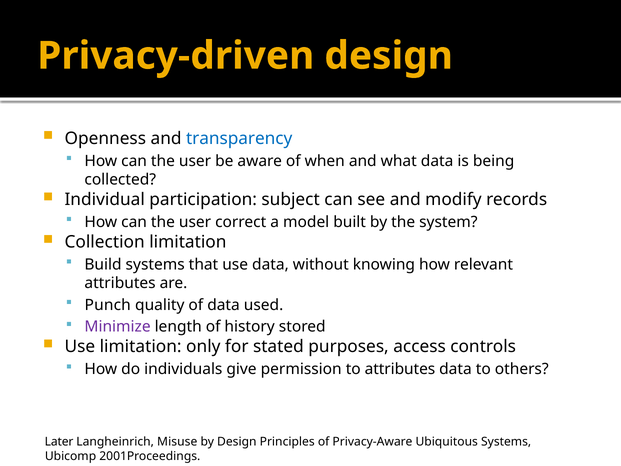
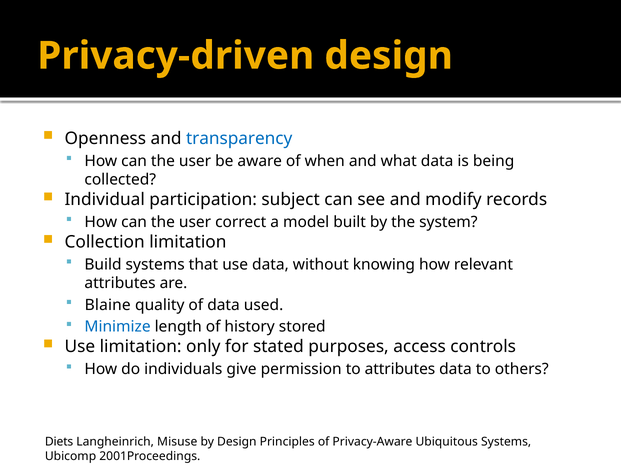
Punch: Punch -> Blaine
Minimize colour: purple -> blue
Later: Later -> Diets
